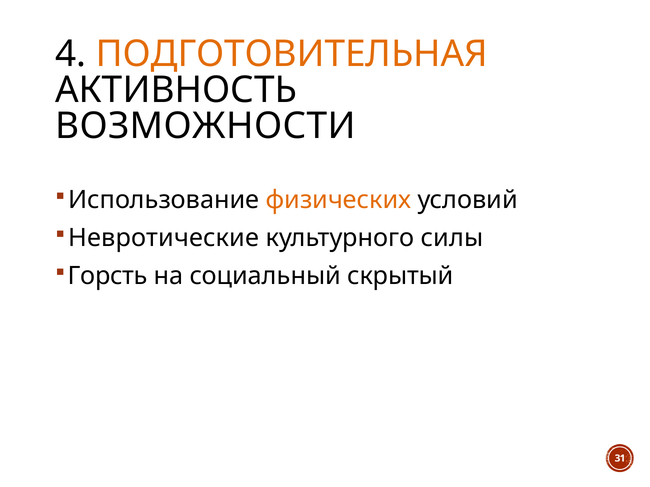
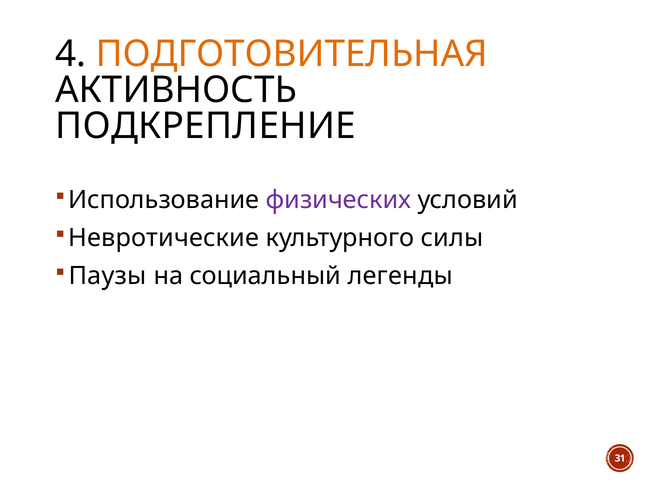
ВОЗМОЖНОСТИ: ВОЗМОЖНОСТИ -> ПОДКРЕПЛЕНИЕ
физических colour: orange -> purple
Горсть: Горсть -> Паузы
скрытый: скрытый -> легенды
